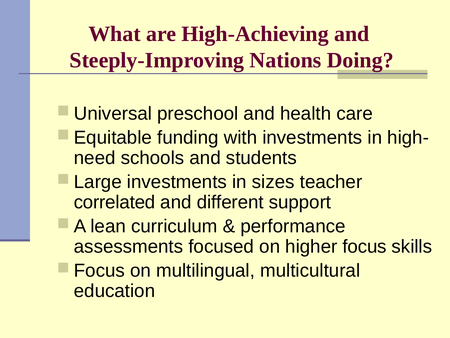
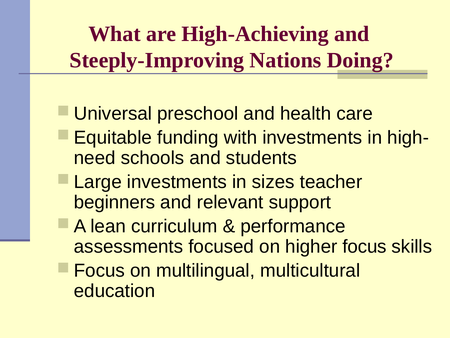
correlated: correlated -> beginners
different: different -> relevant
